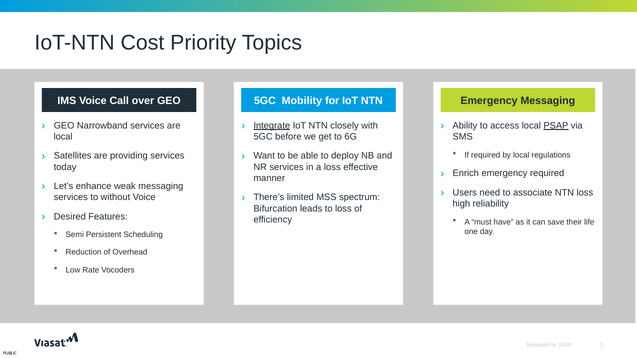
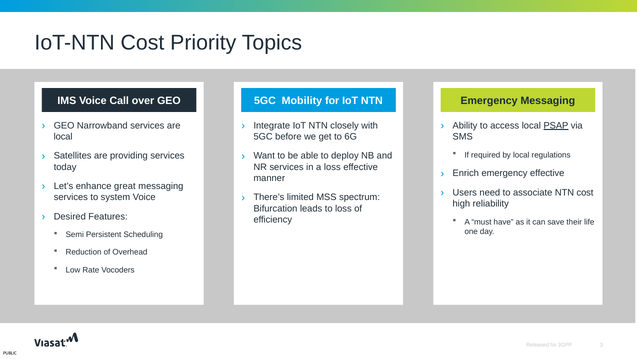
Integrate underline: present -> none
emergency required: required -> effective
weak: weak -> great
NTN loss: loss -> cost
without: without -> system
